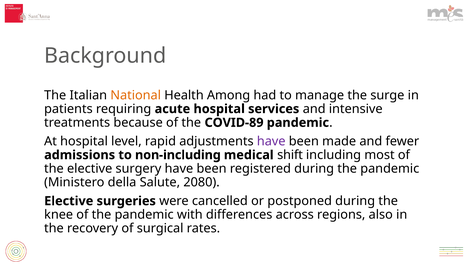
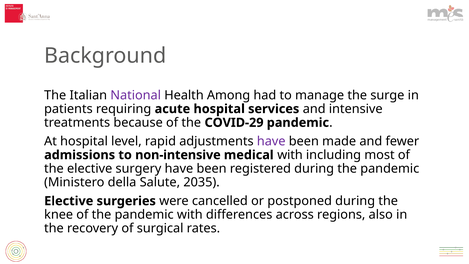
National colour: orange -> purple
COVID-89: COVID-89 -> COVID-29
non-including: non-including -> non-intensive
medical shift: shift -> with
2080: 2080 -> 2035
